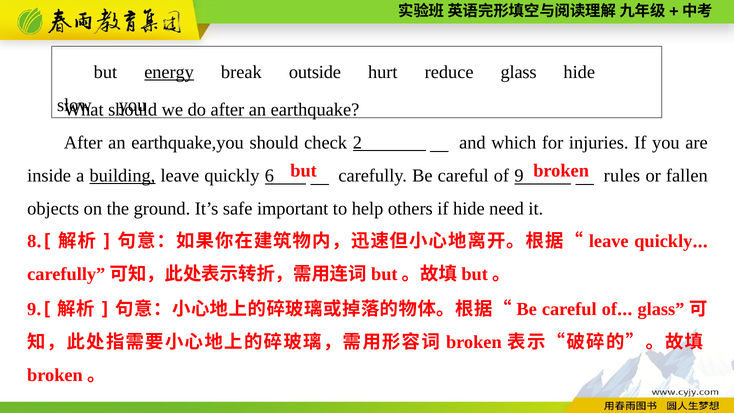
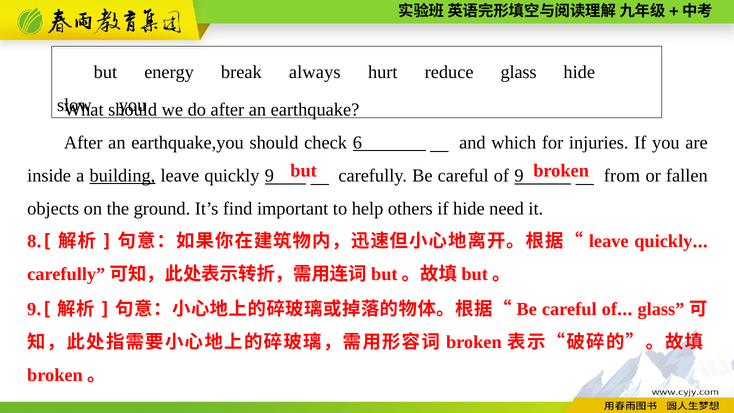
energy underline: present -> none
outside: outside -> always
2: 2 -> 6
quickly 6: 6 -> 9
rules: rules -> from
safe: safe -> find
